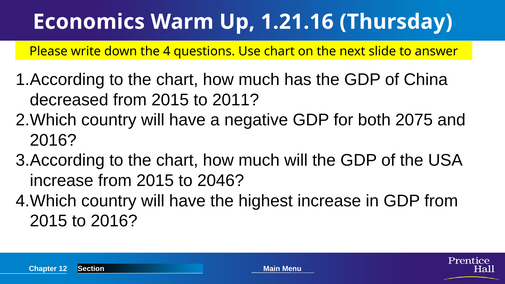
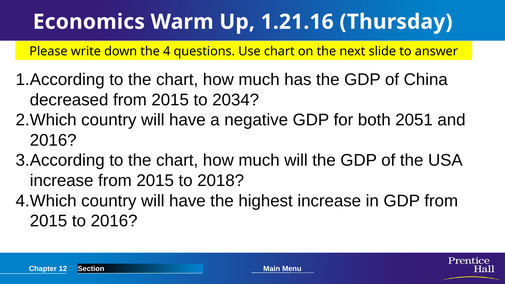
2011: 2011 -> 2034
2075: 2075 -> 2051
2046: 2046 -> 2018
